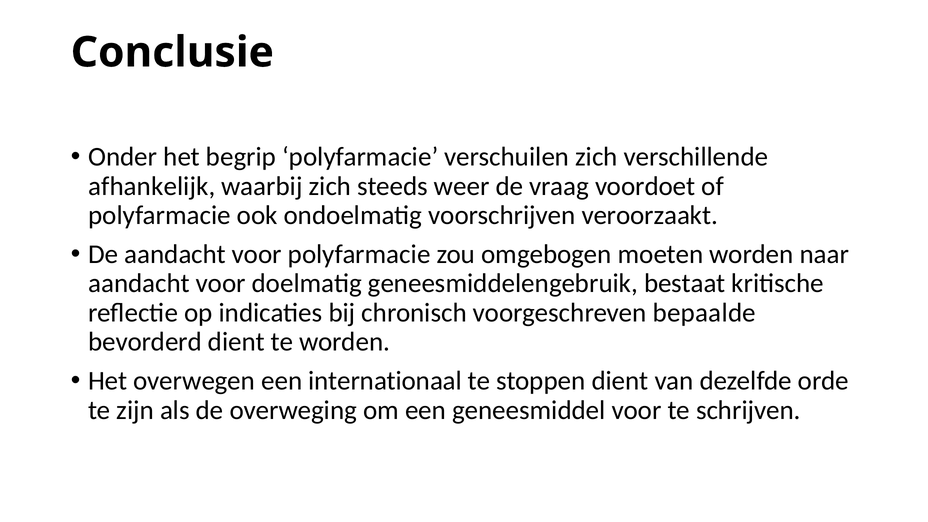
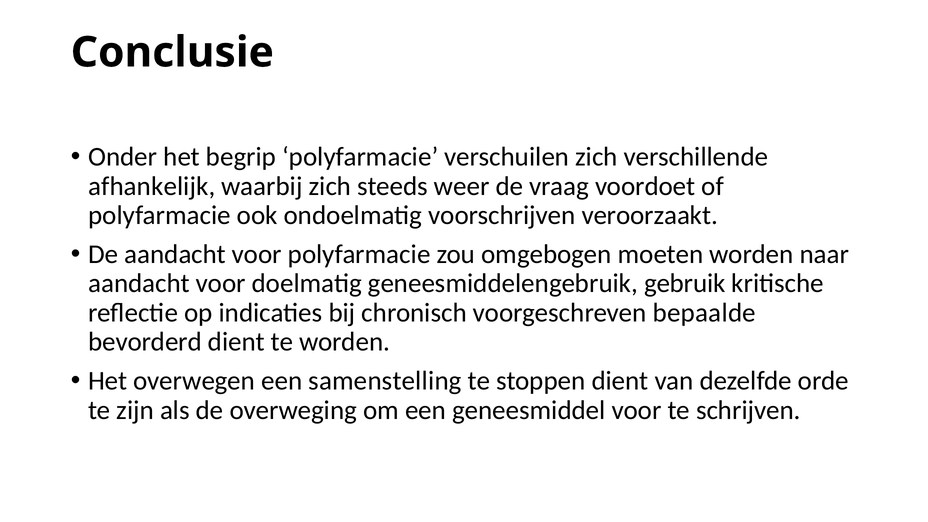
bestaat: bestaat -> gebruik
internationaal: internationaal -> samenstelling
